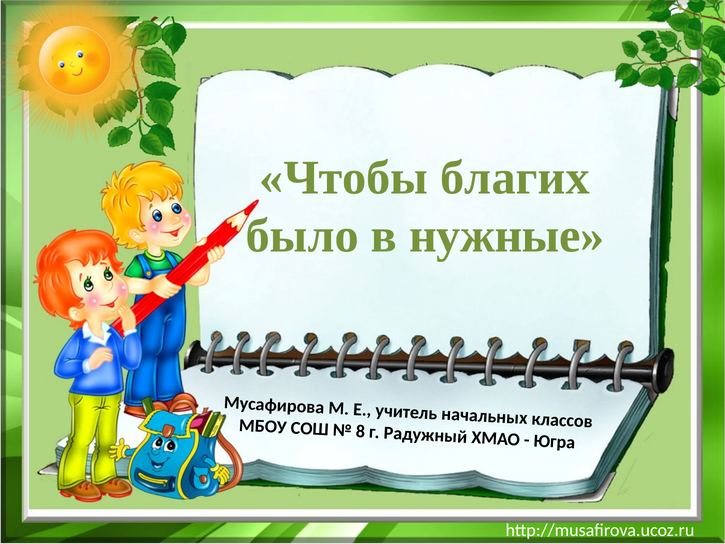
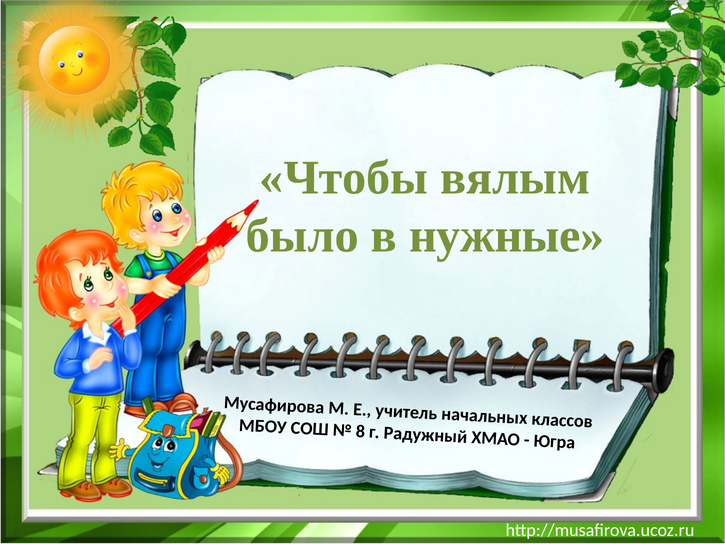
благих: благих -> вялым
